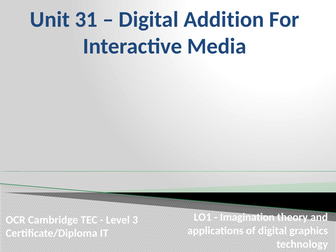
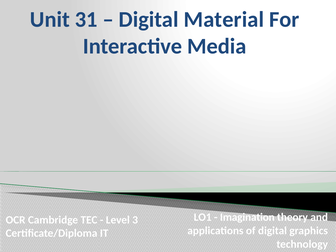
Addition: Addition -> Material
